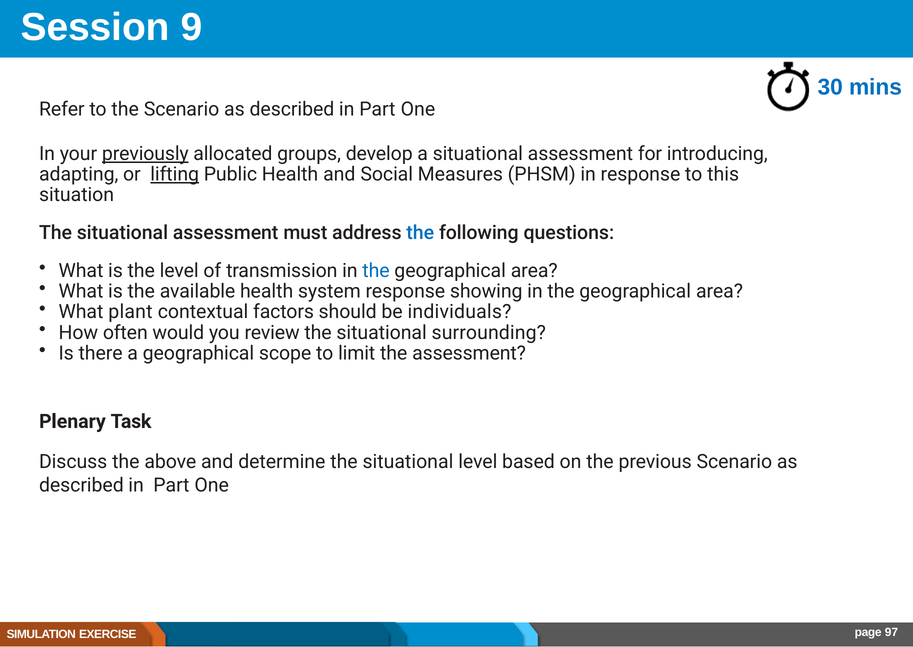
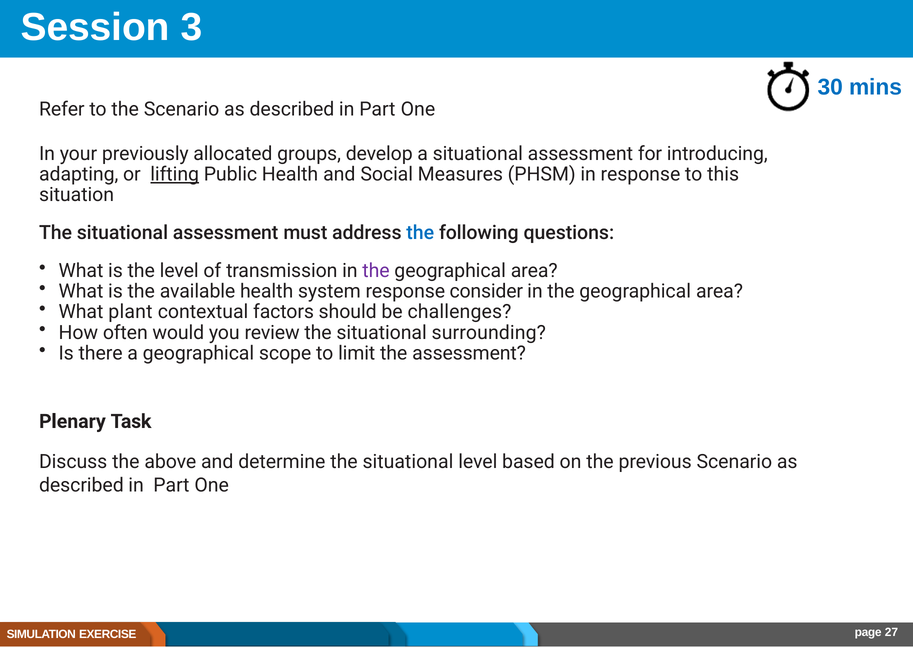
9: 9 -> 3
previously underline: present -> none
the at (376, 270) colour: blue -> purple
showing: showing -> consider
individuals: individuals -> challenges
97: 97 -> 27
